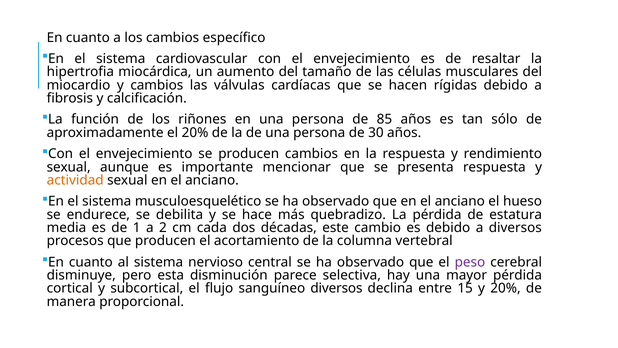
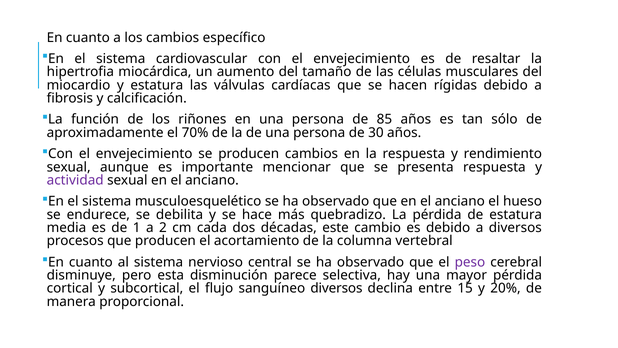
y cambios: cambios -> estatura
el 20%: 20% -> 70%
actividad colour: orange -> purple
